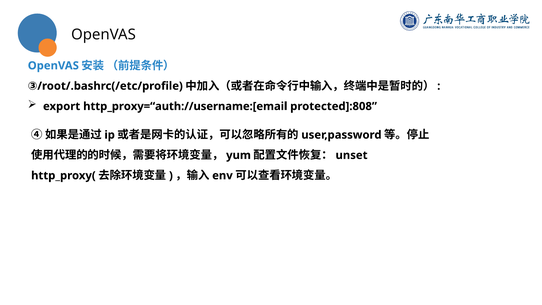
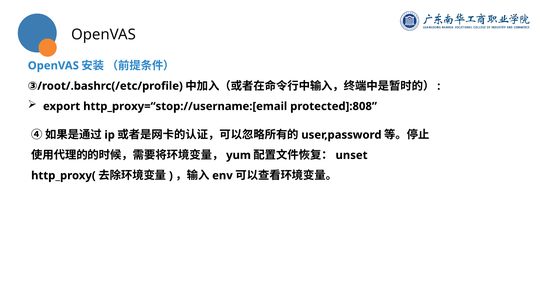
http_proxy=“auth://username:[email: http_proxy=“auth://username:[email -> http_proxy=“stop://username:[email
